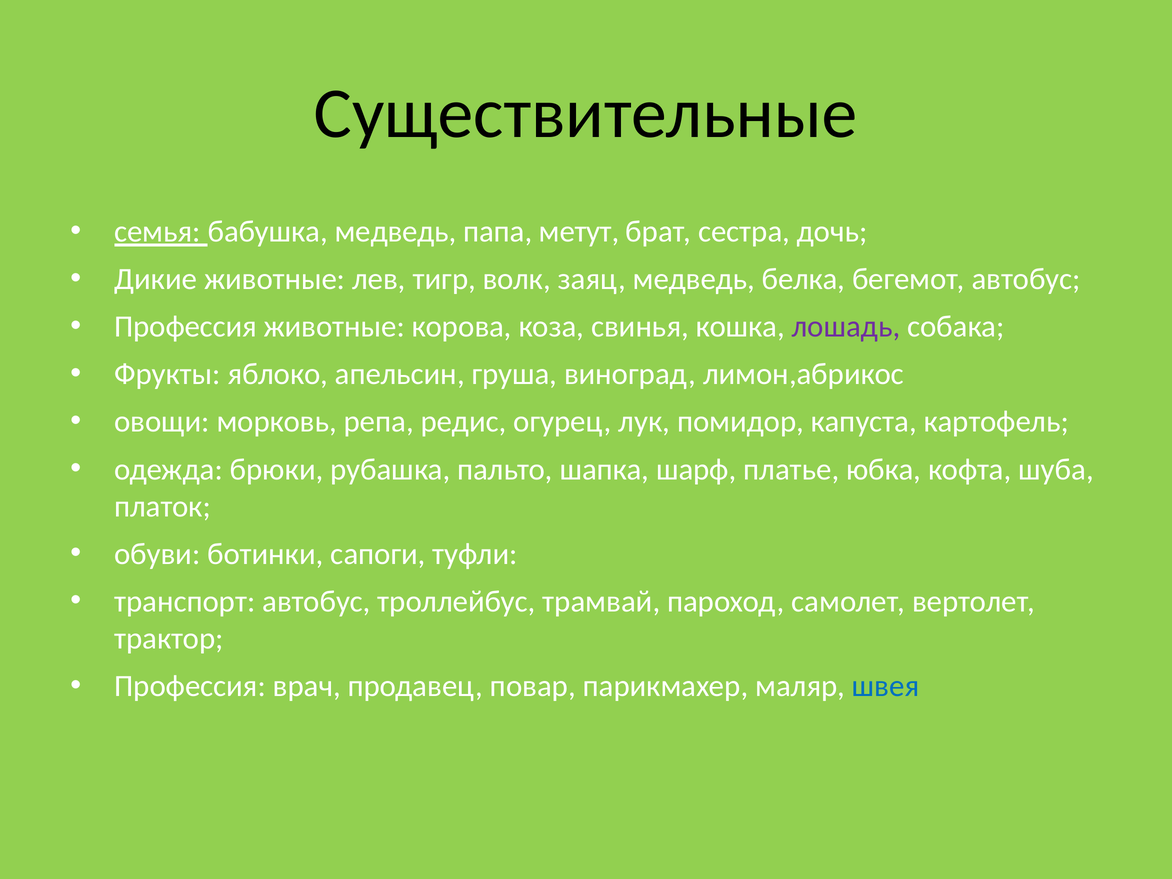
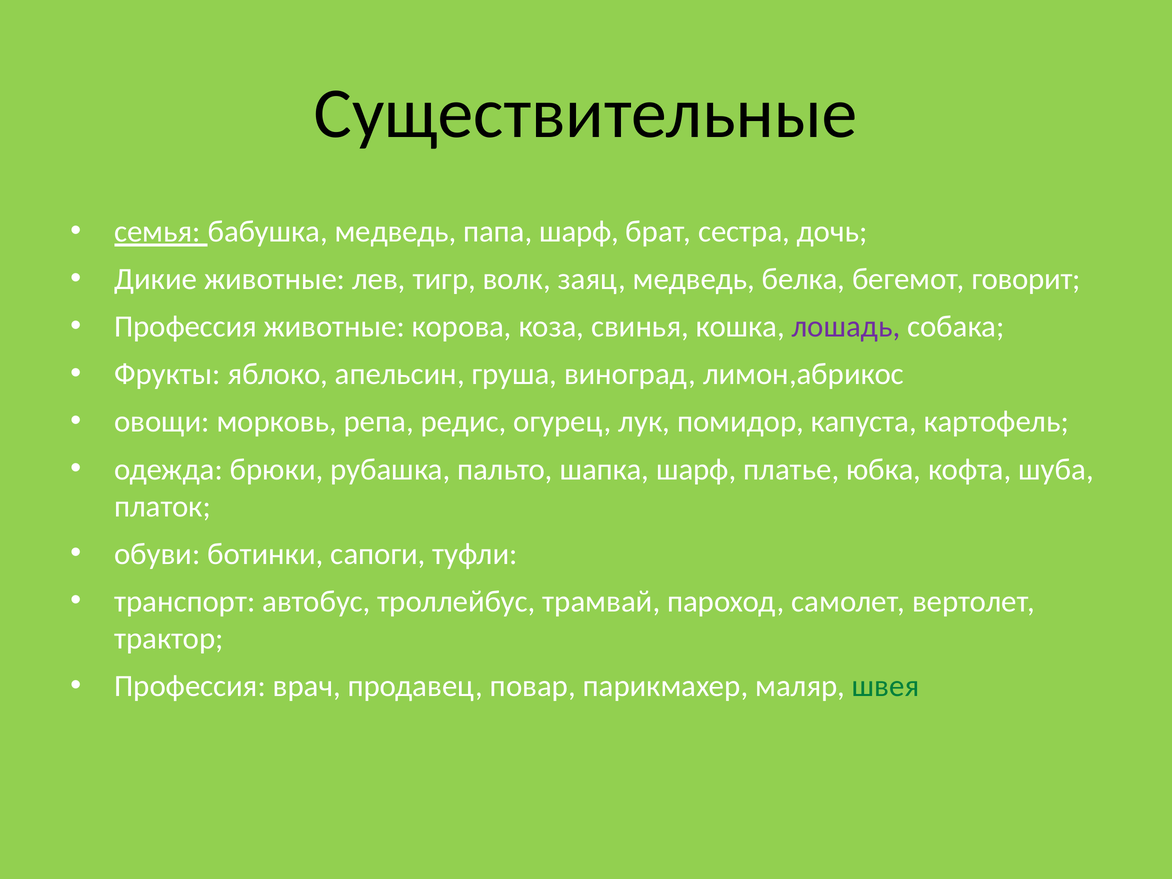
папа метут: метут -> шарф
бегемот автобус: автобус -> говорит
швея colour: blue -> green
